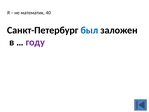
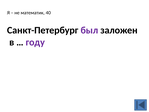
был colour: blue -> purple
